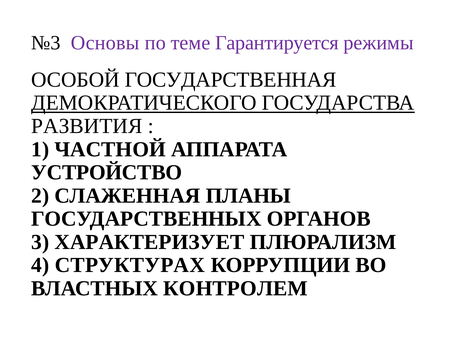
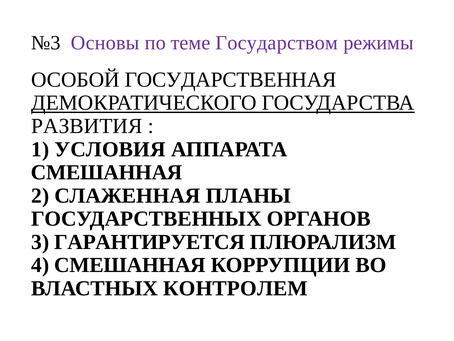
Гарантируется: Гарантируется -> Государством
ЧАСТНОЙ: ЧАСТНОЙ -> УСЛОВИЯ
УСТРОЙСТВО at (107, 172): УСТРОЙСТВО -> СМЕШАННАЯ
ХАРАКТЕРИЗУЕТ: ХАРАКТЕРИЗУЕТ -> ГАРАНТИРУЕТСЯ
4 СТРУКТУРАХ: СТРУКТУРАХ -> СМЕШАННАЯ
